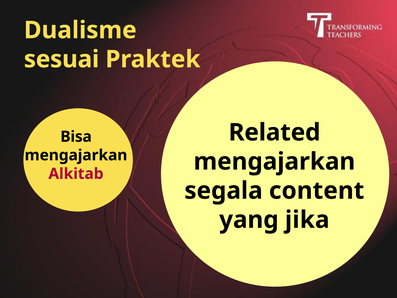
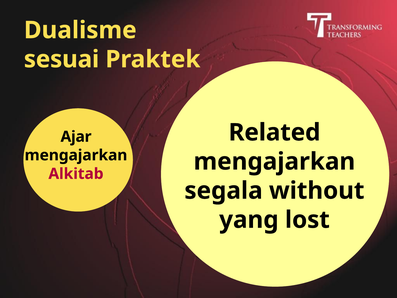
Bisa: Bisa -> Ajar
content: content -> without
jika: jika -> lost
